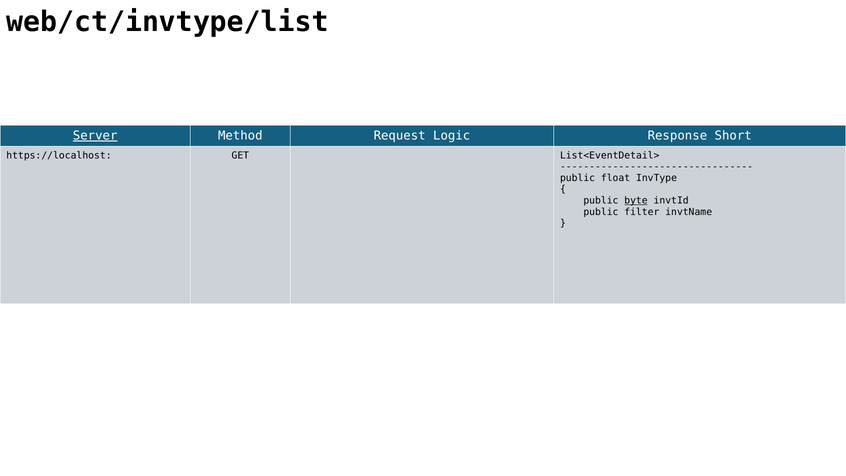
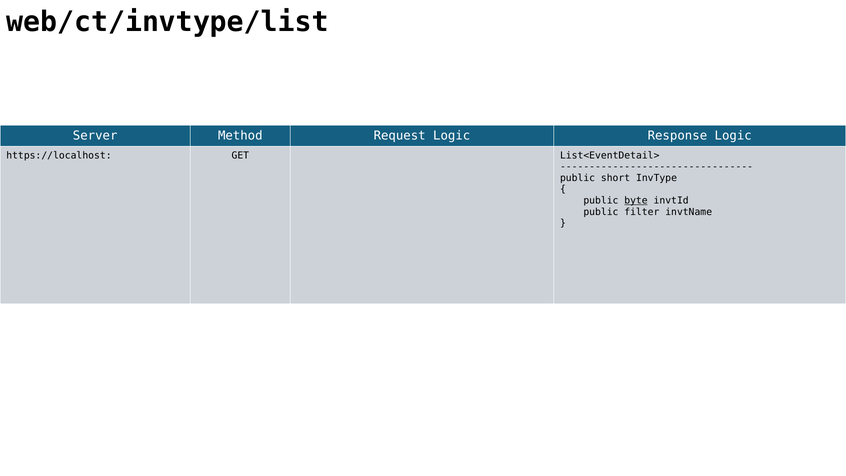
Server underline: present -> none
Response Short: Short -> Logic
float: float -> short
